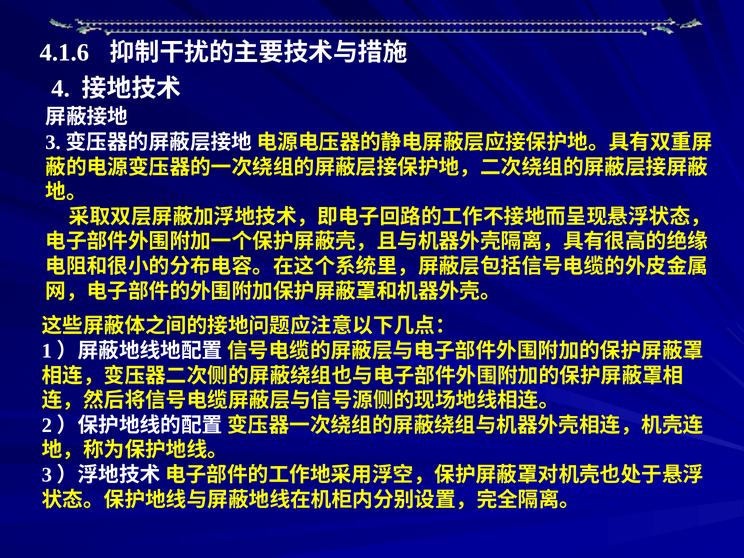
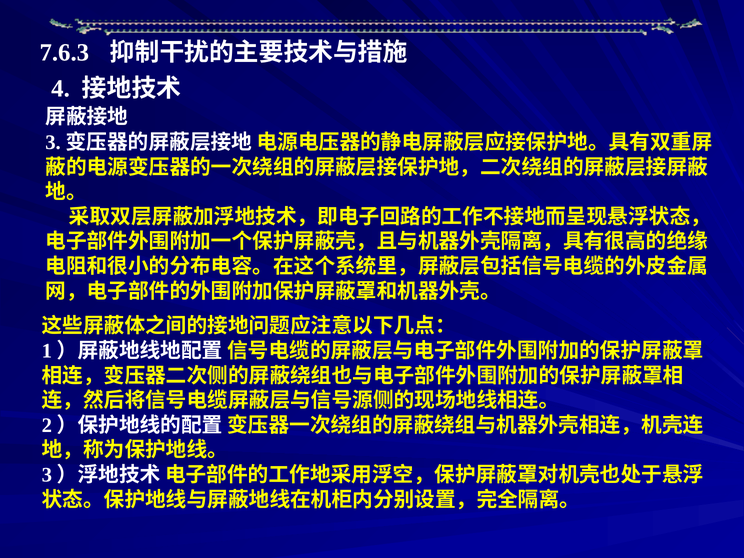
4.1.6: 4.1.6 -> 7.6.3
